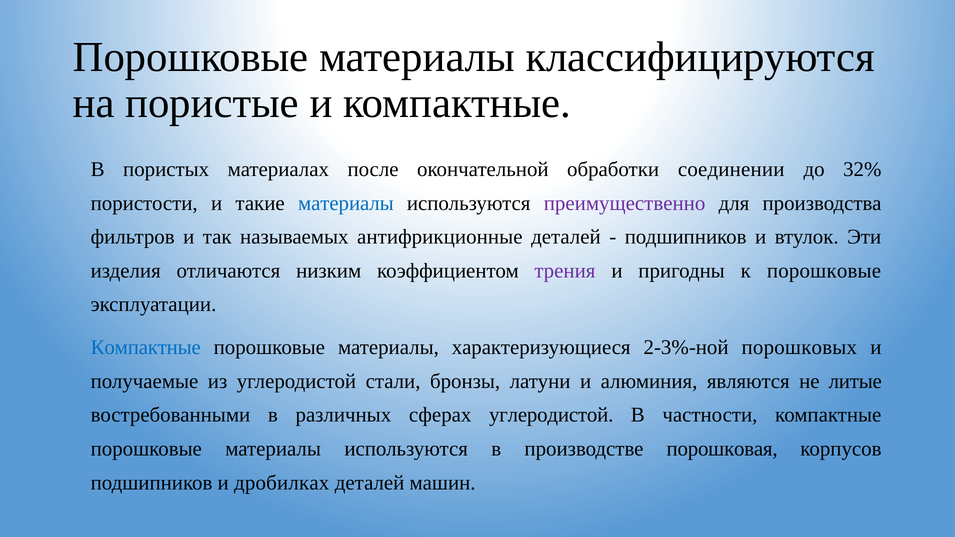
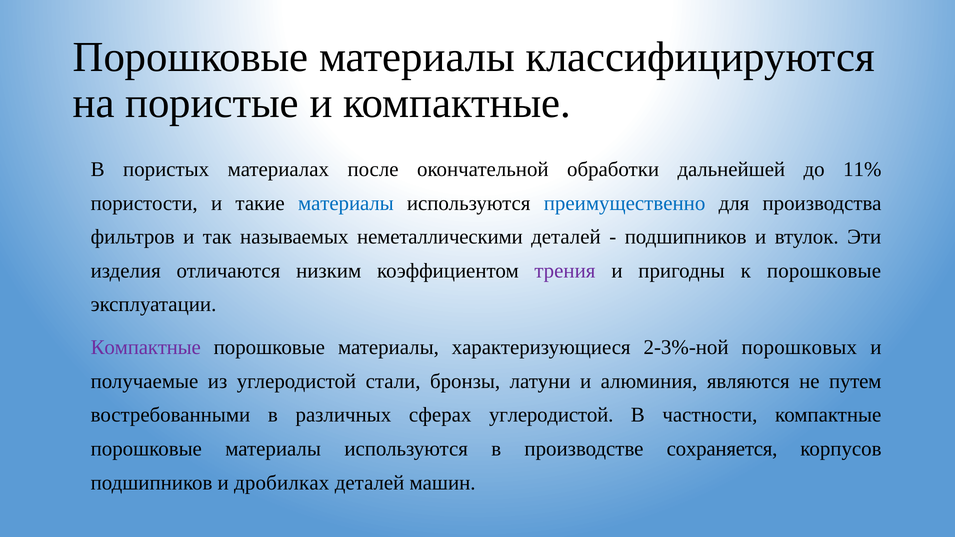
соединении: соединении -> дальнейшей
32%: 32% -> 11%
преимущественно colour: purple -> blue
антифрикционные: антифрикционные -> неметаллическими
Компактные at (146, 347) colour: blue -> purple
литые: литые -> путем
порошковая: порошковая -> сохраняется
